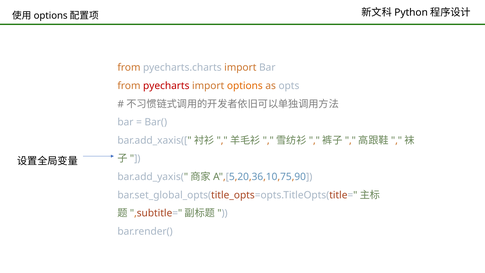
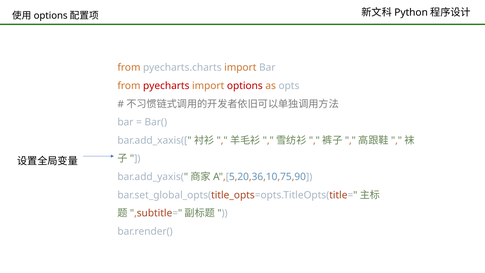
options at (245, 86) colour: orange -> red
